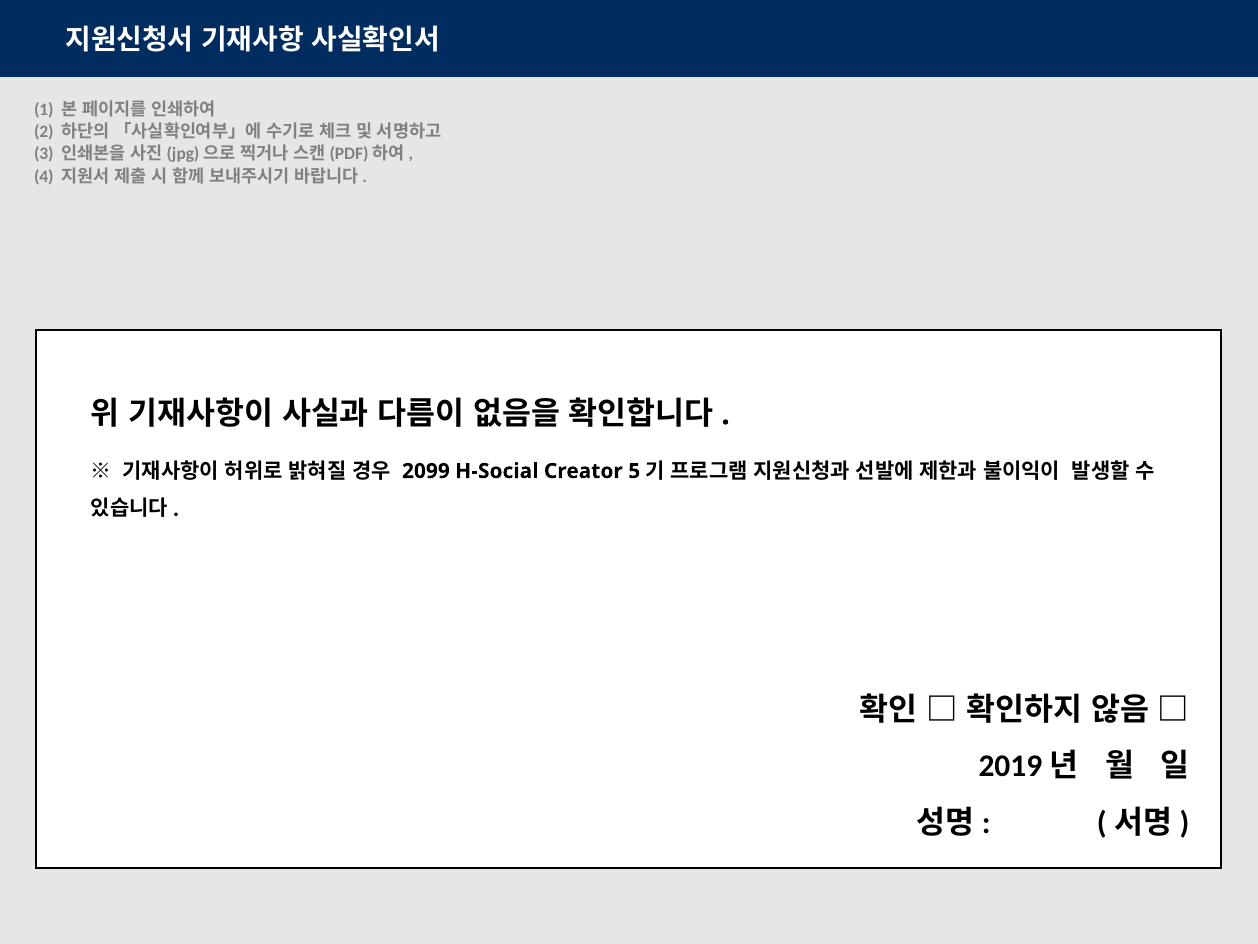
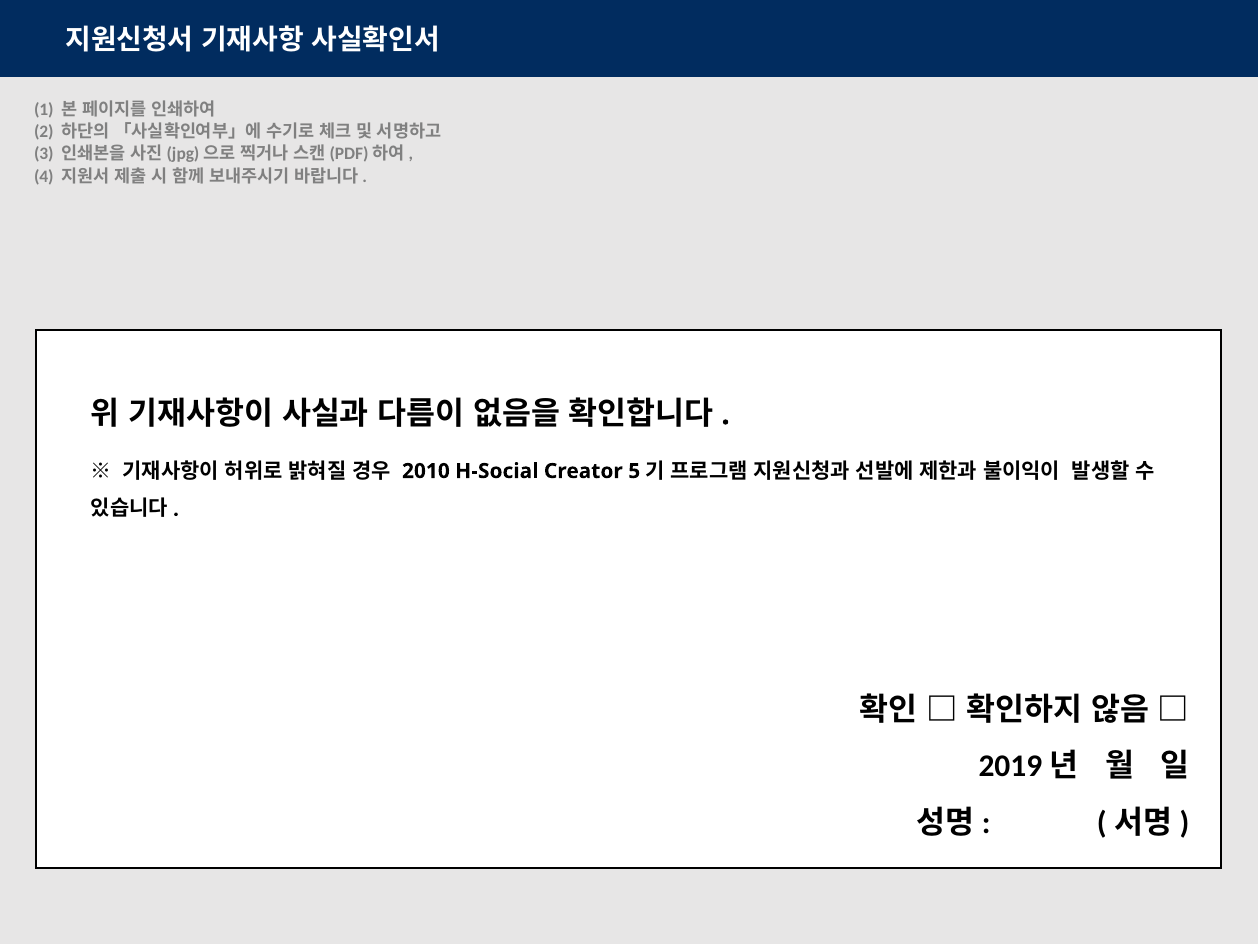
2099: 2099 -> 2010
